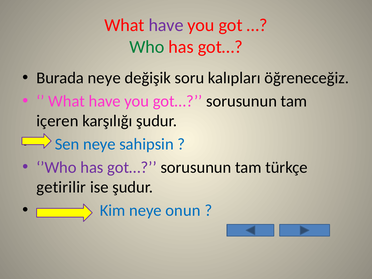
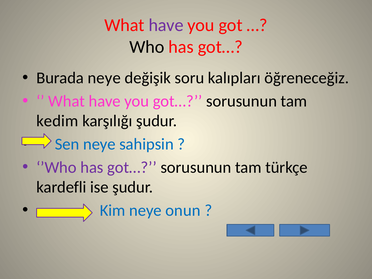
Who colour: green -> black
içeren: içeren -> kedim
getirilir: getirilir -> kardefli
